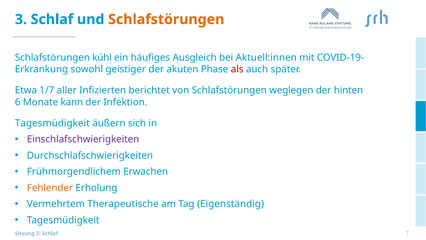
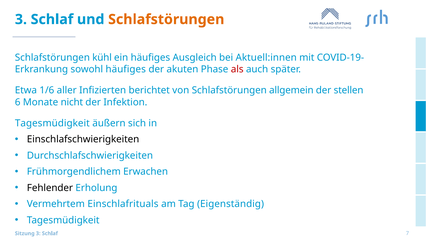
sowohl geistiger: geistiger -> häufiges
1/7: 1/7 -> 1/6
weglegen: weglegen -> allgemein
hinten: hinten -> stellen
kann: kann -> nicht
Einschlafschwierigkeiten colour: purple -> black
Fehlender colour: orange -> black
Therapeutische: Therapeutische -> Einschlafrituals
